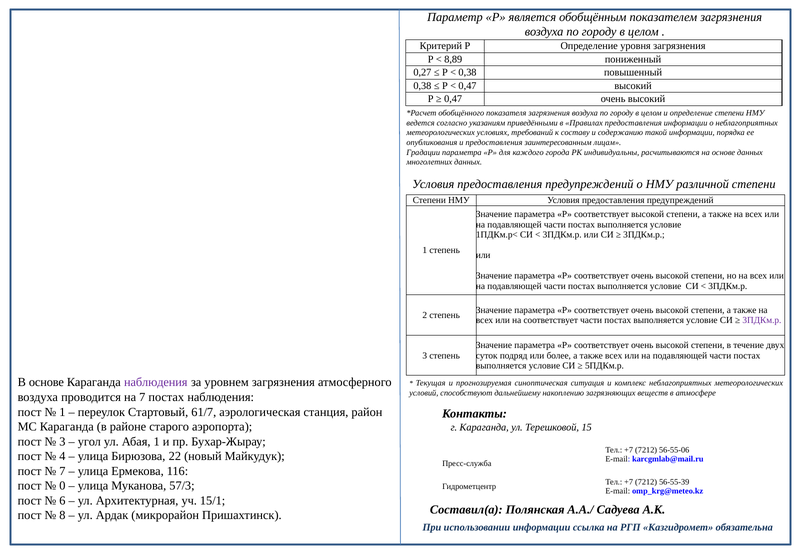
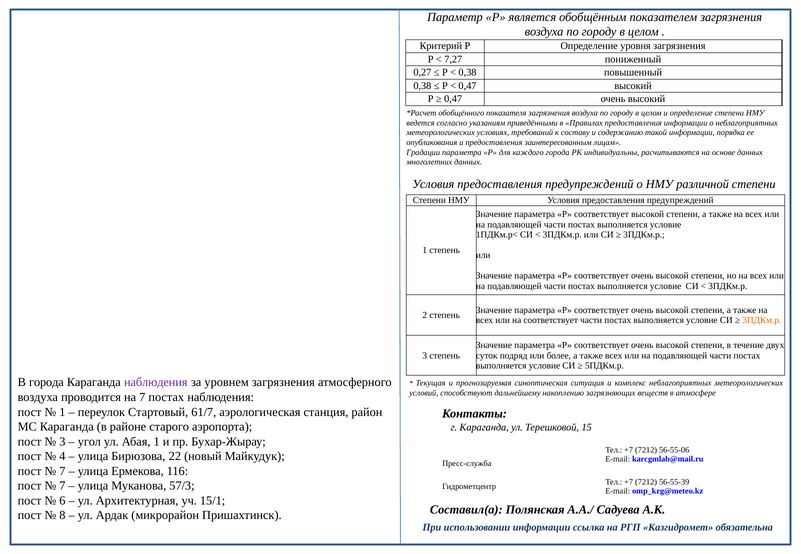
8,89: 8,89 -> 7,27
3ПДКм.р at (762, 320) colour: purple -> orange
В основе: основе -> города
0 at (62, 486): 0 -> 7
